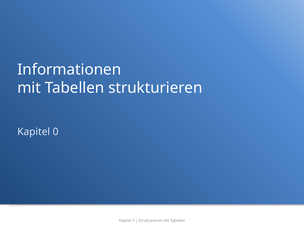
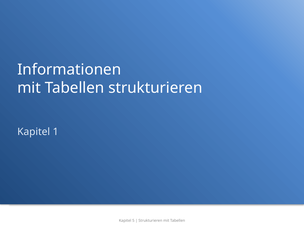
0: 0 -> 1
